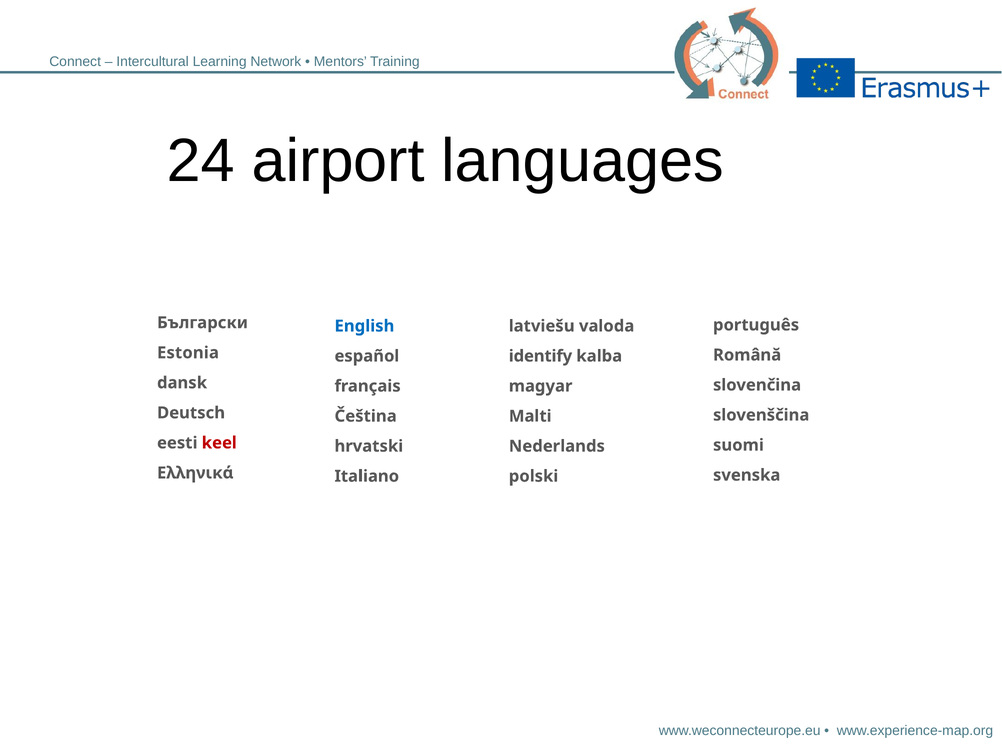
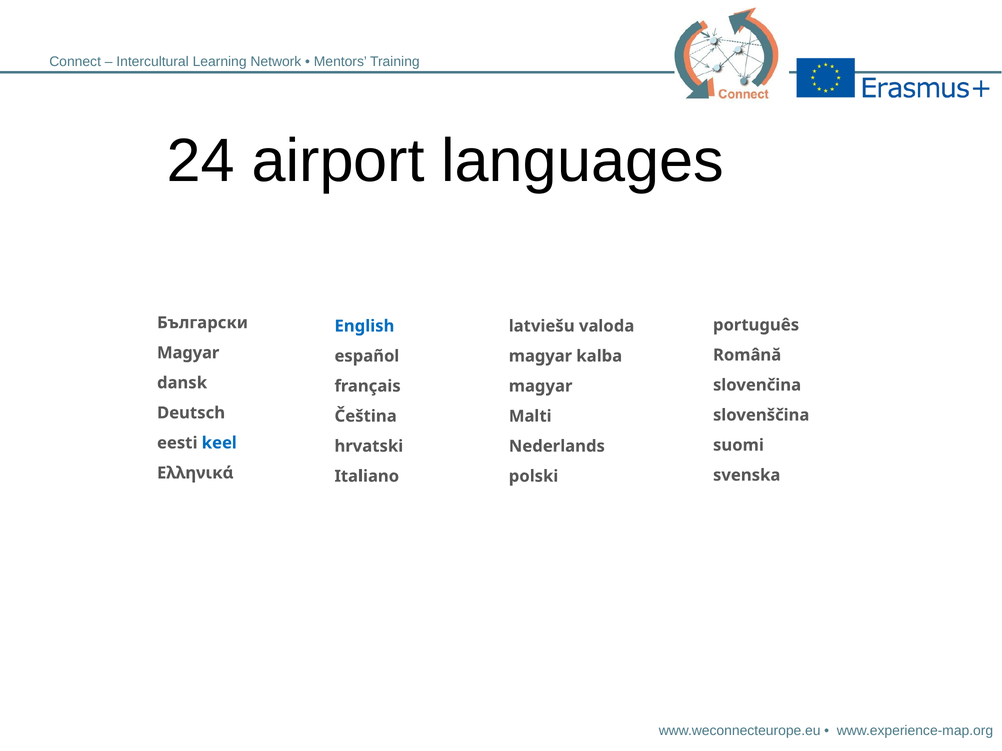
Estonia at (188, 353): Estonia -> Magyar
identify at (540, 356): identify -> magyar
keel colour: red -> blue
